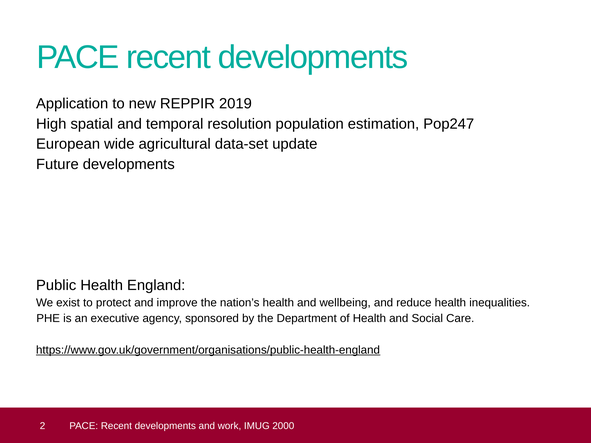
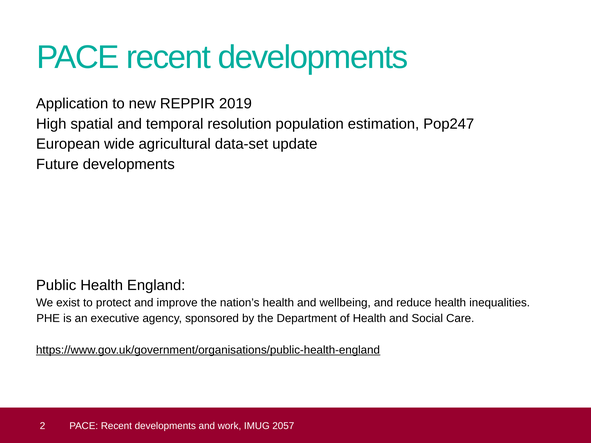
2000: 2000 -> 2057
